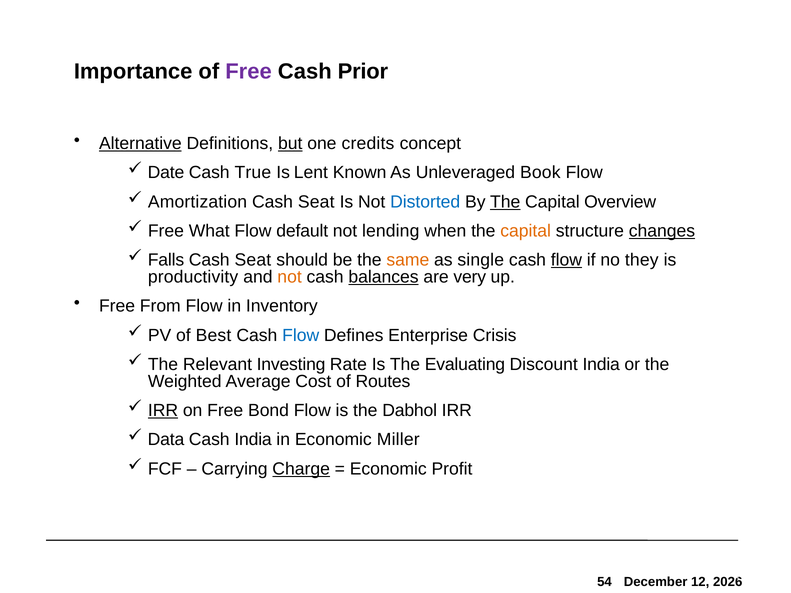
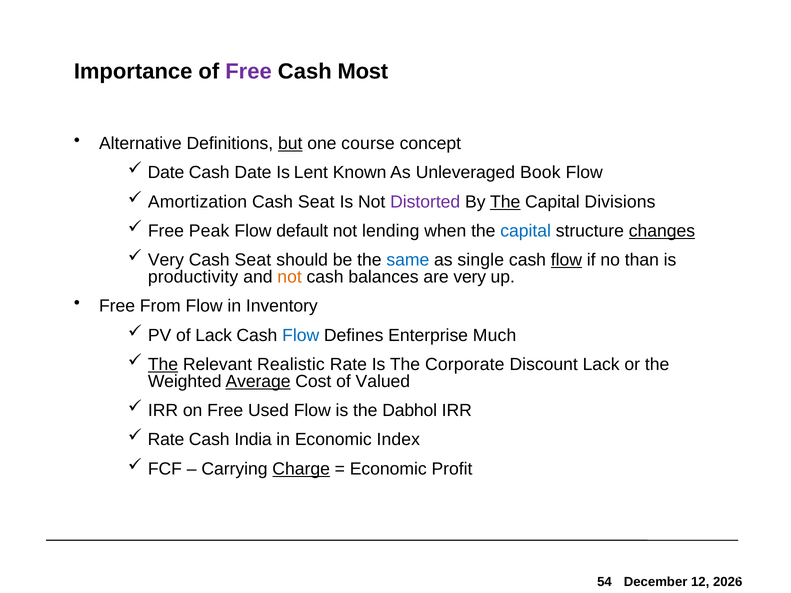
Prior: Prior -> Most
Alternative underline: present -> none
credits: credits -> course
Cash True: True -> Date
Distorted colour: blue -> purple
Overview: Overview -> Divisions
What: What -> Peak
capital at (526, 231) colour: orange -> blue
Falls at (166, 260): Falls -> Very
same colour: orange -> blue
they: they -> than
balances underline: present -> none
of Best: Best -> Lack
Crisis: Crisis -> Much
The at (163, 365) underline: none -> present
Investing: Investing -> Realistic
Evaluating: Evaluating -> Corporate
Discount India: India -> Lack
Average underline: none -> present
Routes: Routes -> Valued
IRR at (163, 411) underline: present -> none
Bond: Bond -> Used
Data at (166, 440): Data -> Rate
Miller: Miller -> Index
